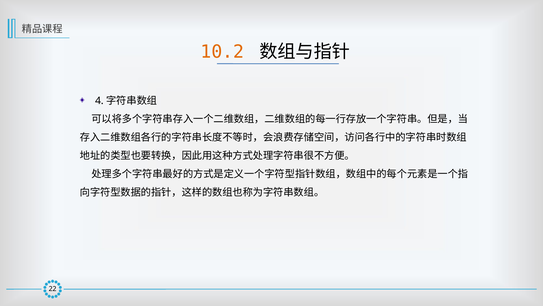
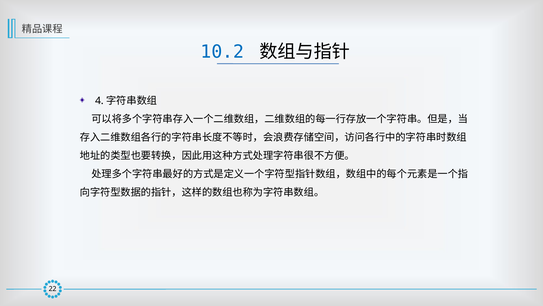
10.2 colour: orange -> blue
